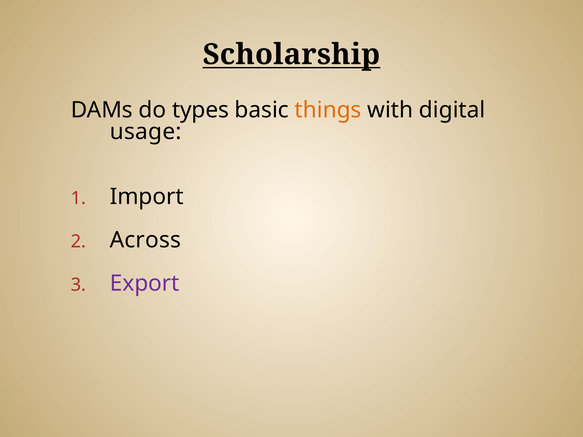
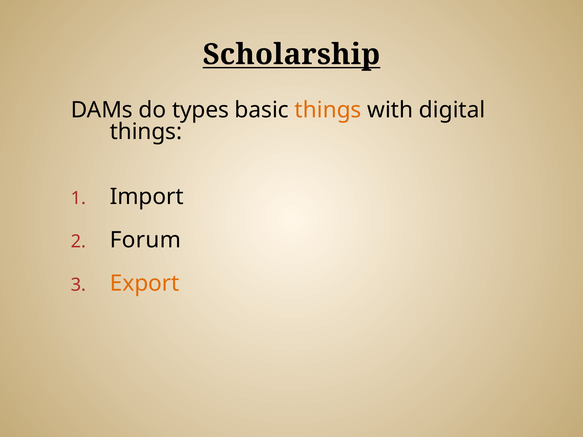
usage at (146, 132): usage -> things
Across: Across -> Forum
Export colour: purple -> orange
